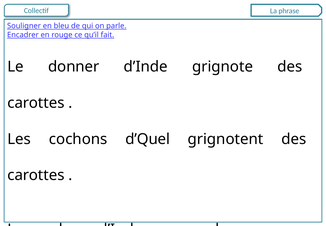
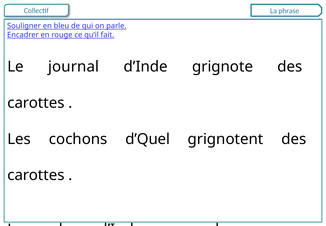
donner: donner -> journal
